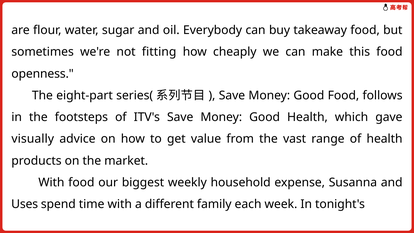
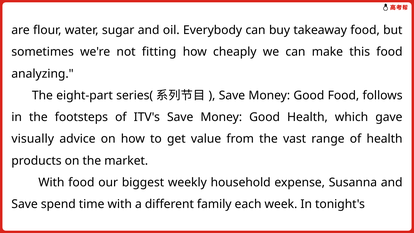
openness: openness -> analyzing
Uses at (25, 204): Uses -> Save
